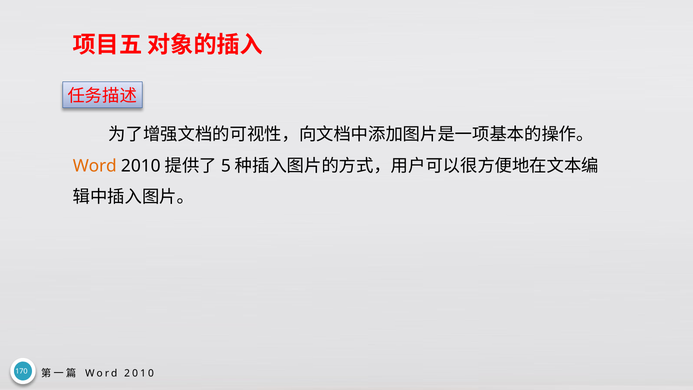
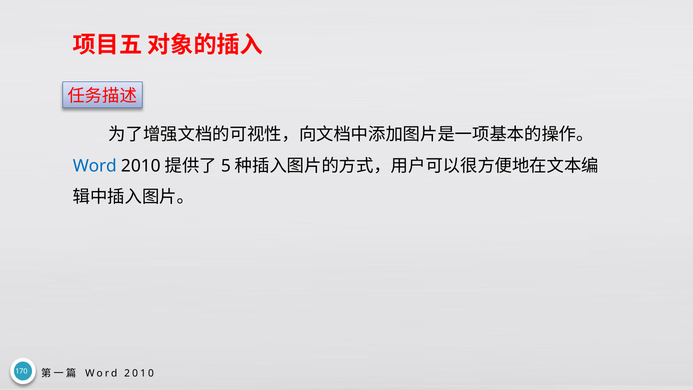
Word at (95, 166) colour: orange -> blue
